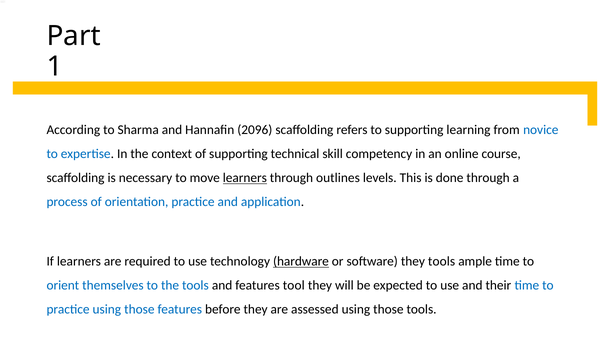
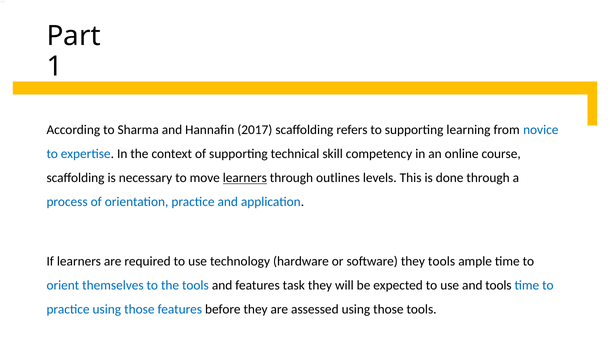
2096: 2096 -> 2017
hardware at (301, 262) underline: present -> none
tool: tool -> task
and their: their -> tools
